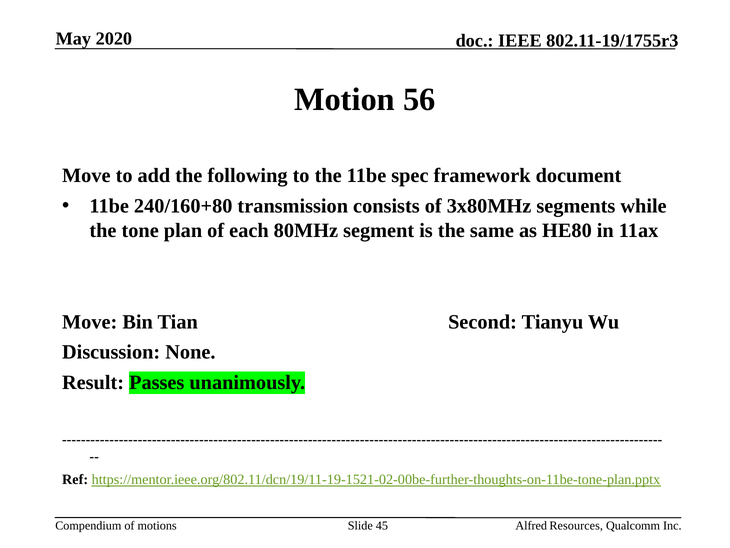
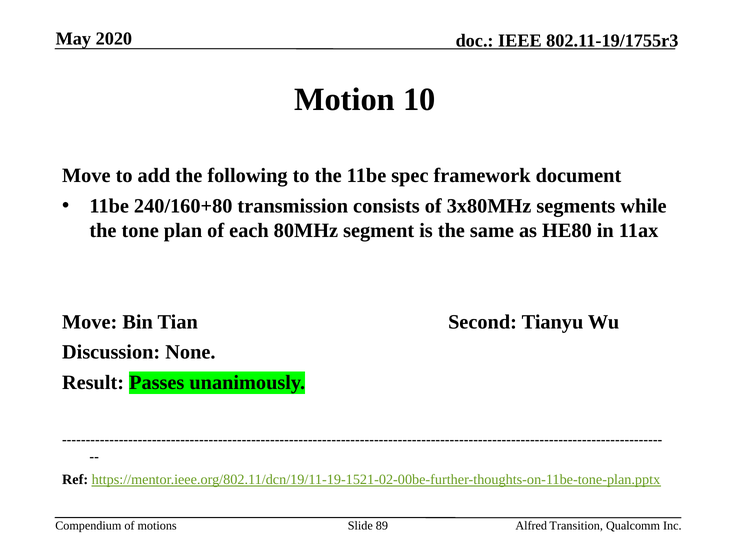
56: 56 -> 10
45: 45 -> 89
Resources: Resources -> Transition
